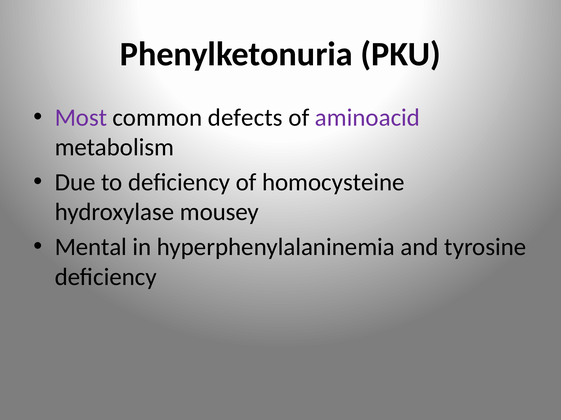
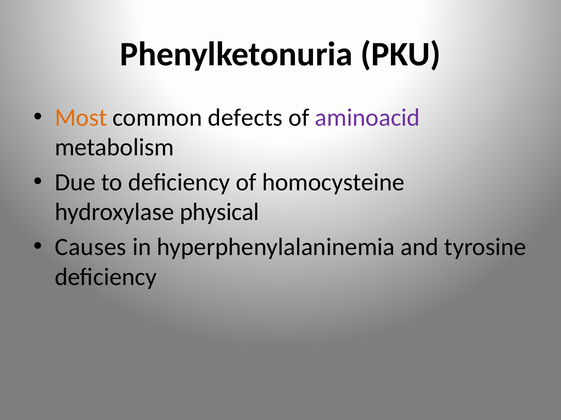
Most colour: purple -> orange
mousey: mousey -> physical
Mental: Mental -> Causes
